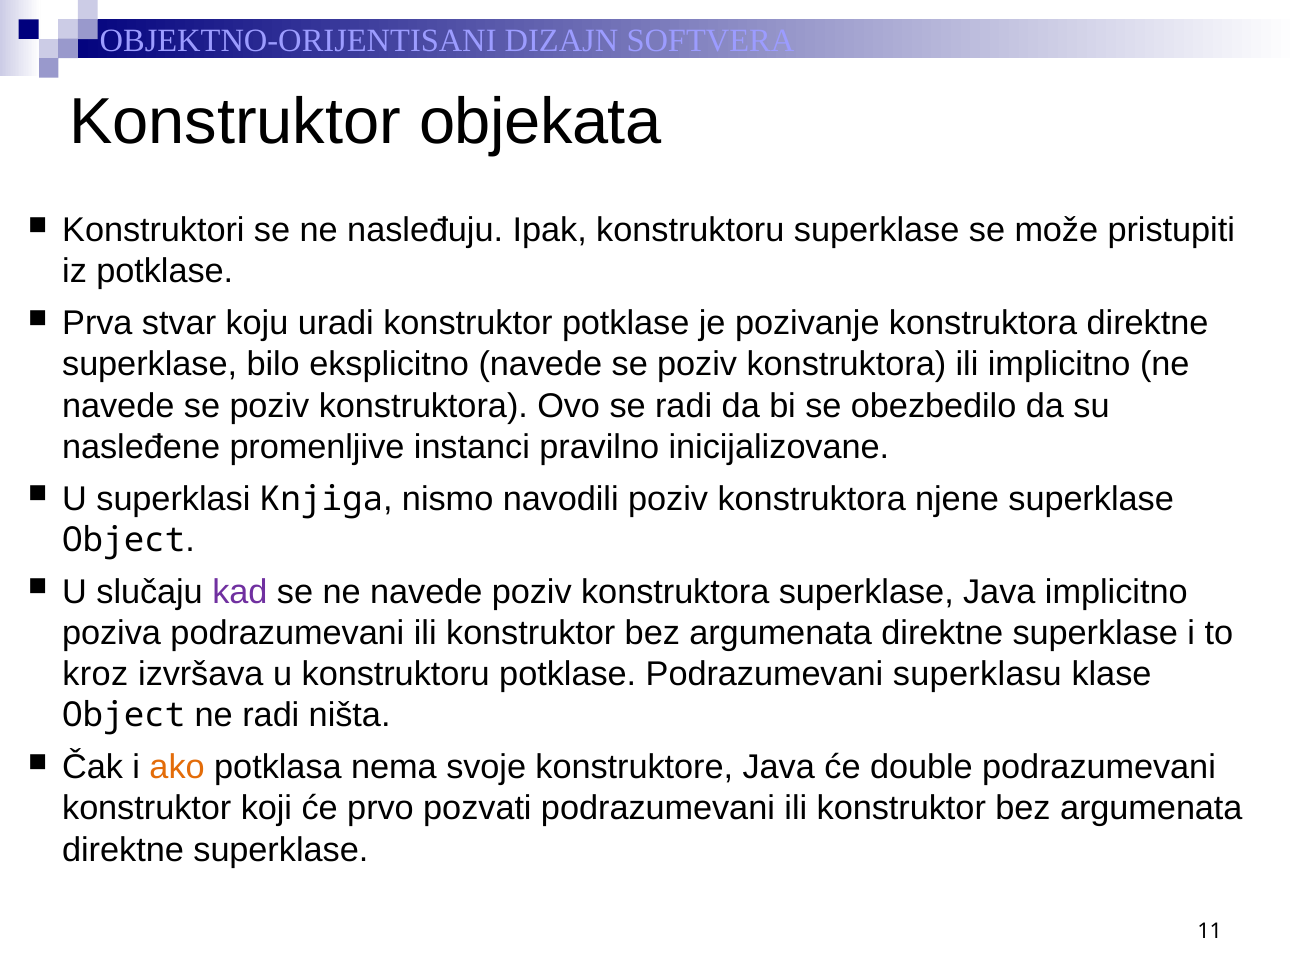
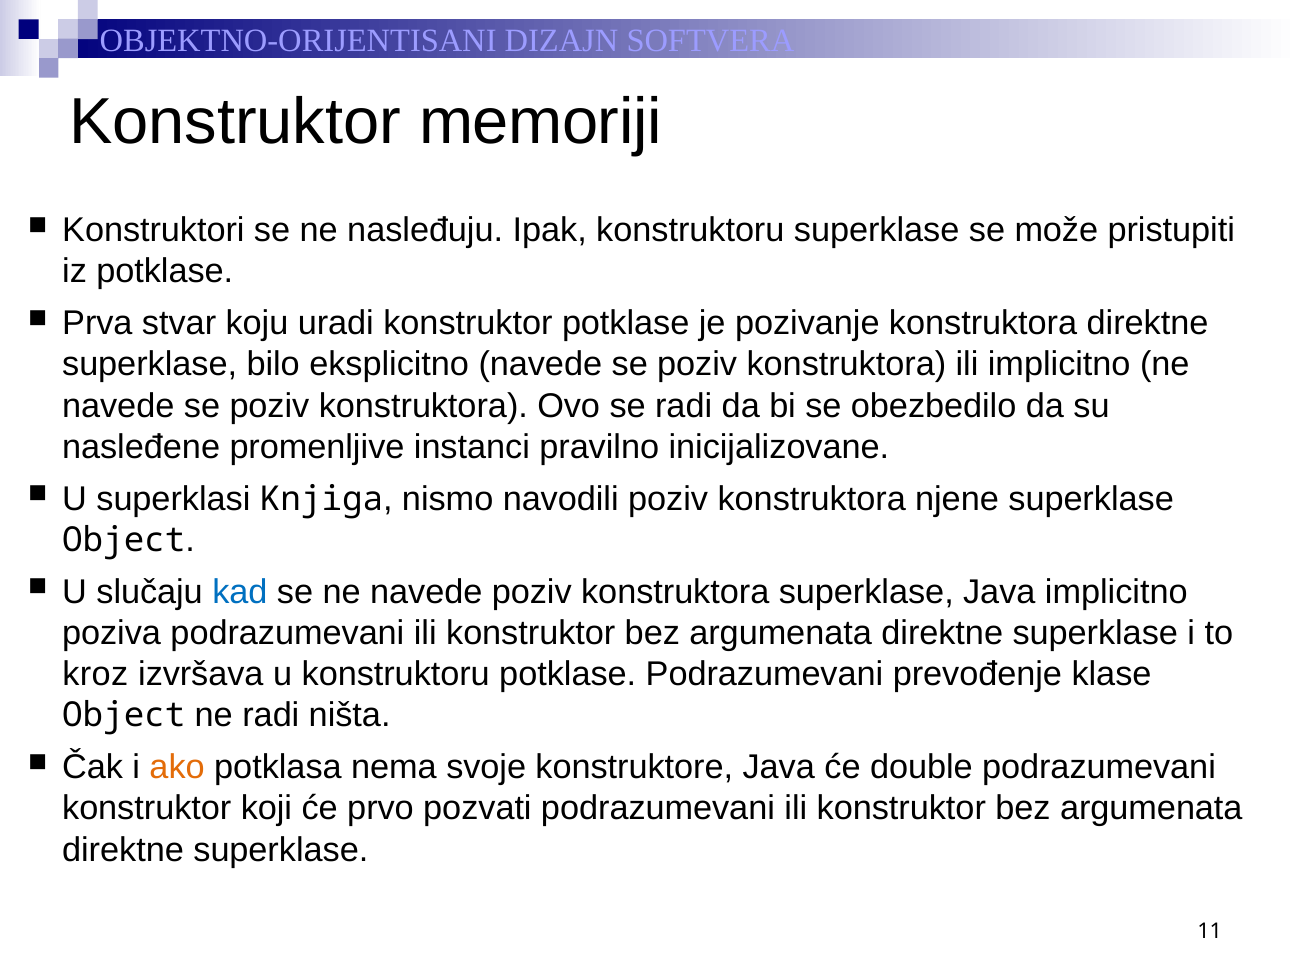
objekata: objekata -> memoriji
kad colour: purple -> blue
superklasu: superklasu -> prevođenje
